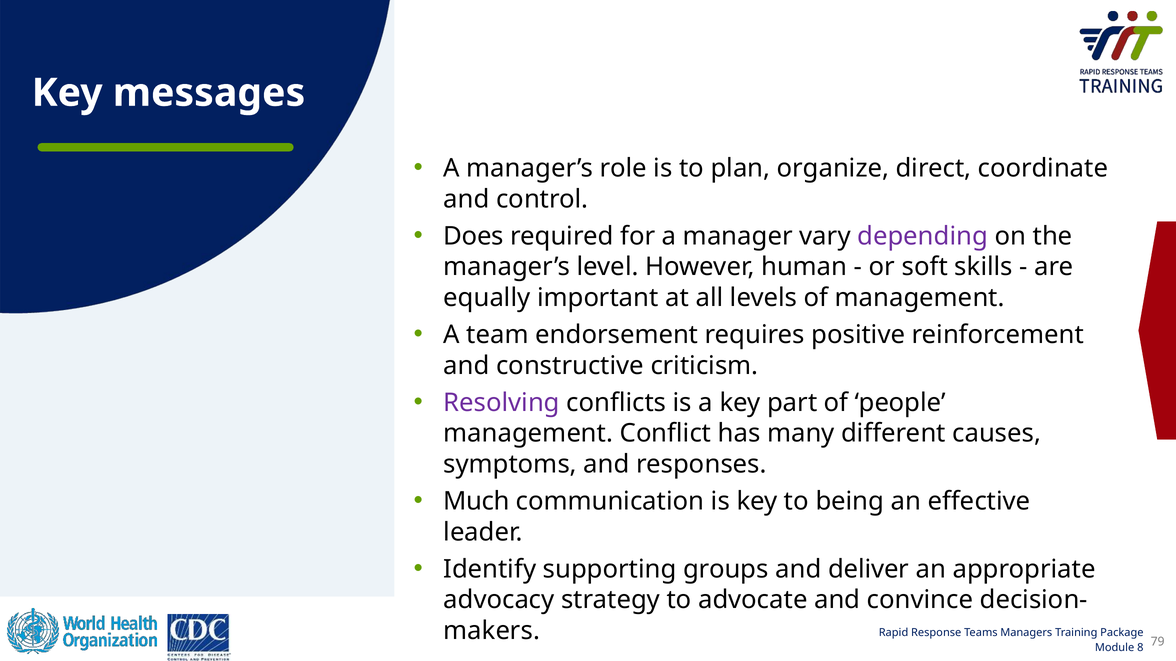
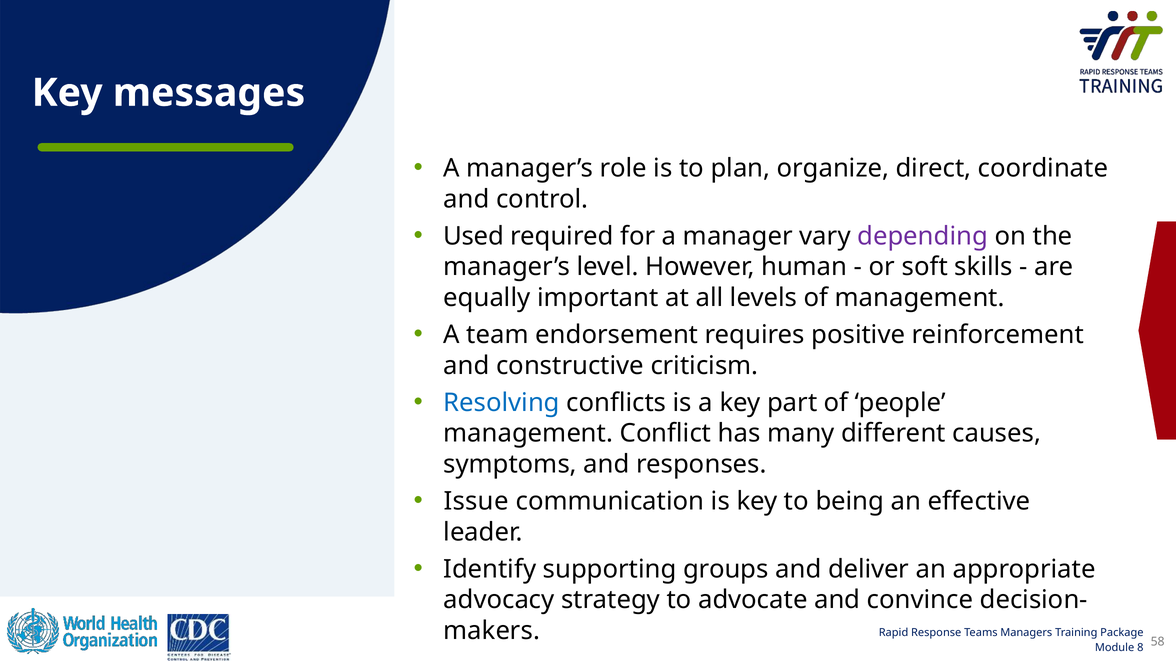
Does: Does -> Used
Resolving colour: purple -> blue
Much: Much -> Issue
79: 79 -> 58
